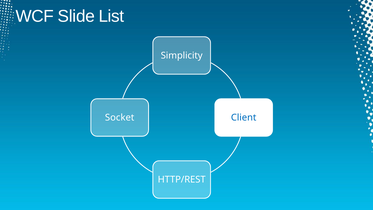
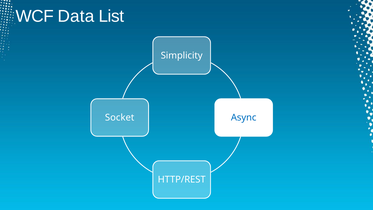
Slide: Slide -> Data
Client: Client -> Async
